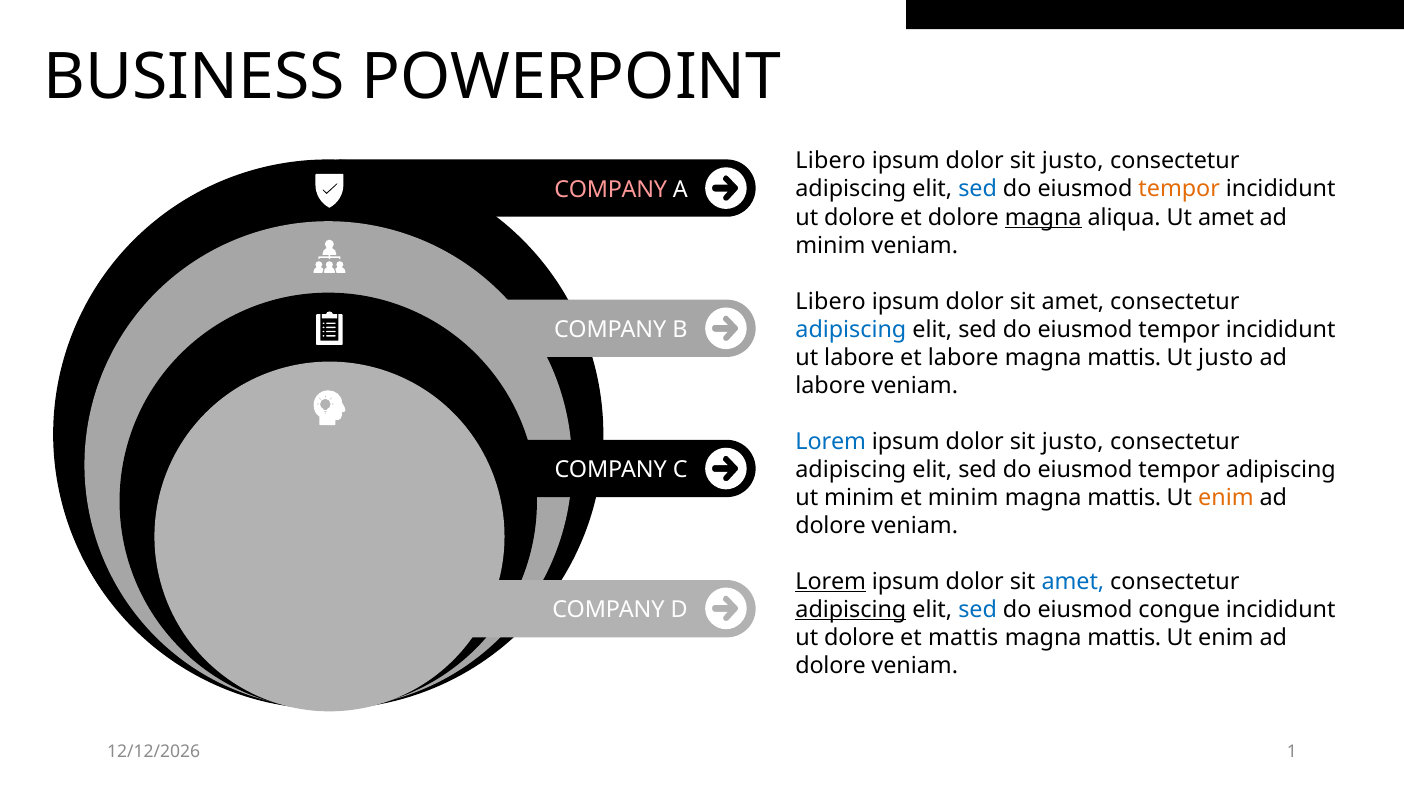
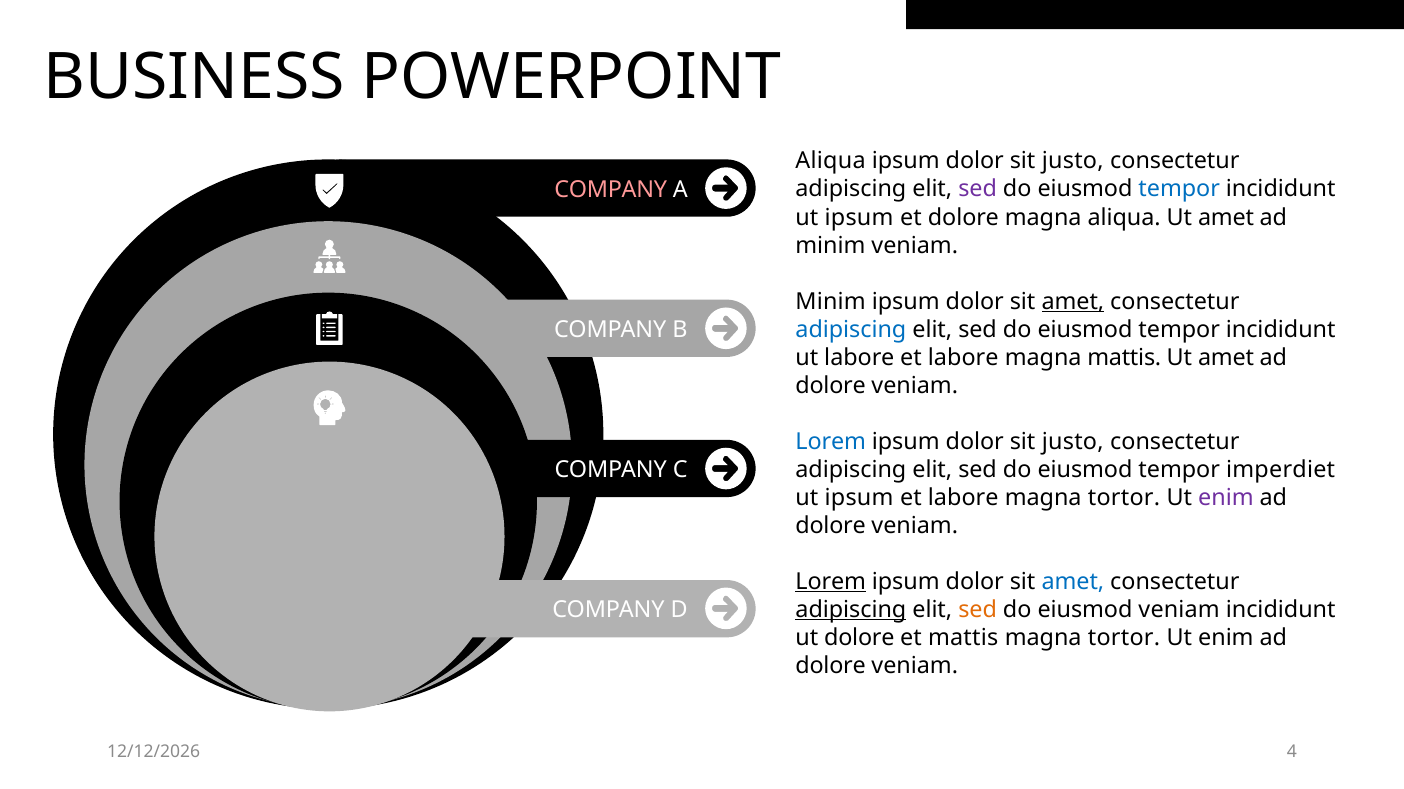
Libero at (831, 161): Libero -> Aliqua
sed at (978, 189) colour: blue -> purple
tempor at (1179, 189) colour: orange -> blue
dolore at (859, 218): dolore -> ipsum
magna at (1043, 218) underline: present -> none
Libero at (831, 302): Libero -> Minim
amet at (1073, 302) underline: none -> present
justo at (1226, 358): justo -> amet
labore at (831, 386): labore -> dolore
tempor adipiscing: adipiscing -> imperdiet
minim at (859, 498): minim -> ipsum
minim at (963, 498): minim -> labore
mattis at (1124, 498): mattis -> tortor
enim at (1226, 498) colour: orange -> purple
sed at (978, 610) colour: blue -> orange
eiusmod congue: congue -> veniam
mattis at (1124, 638): mattis -> tortor
1: 1 -> 4
